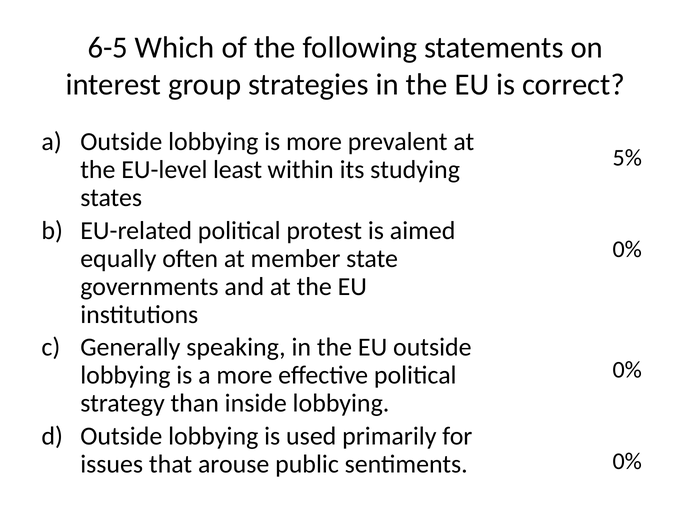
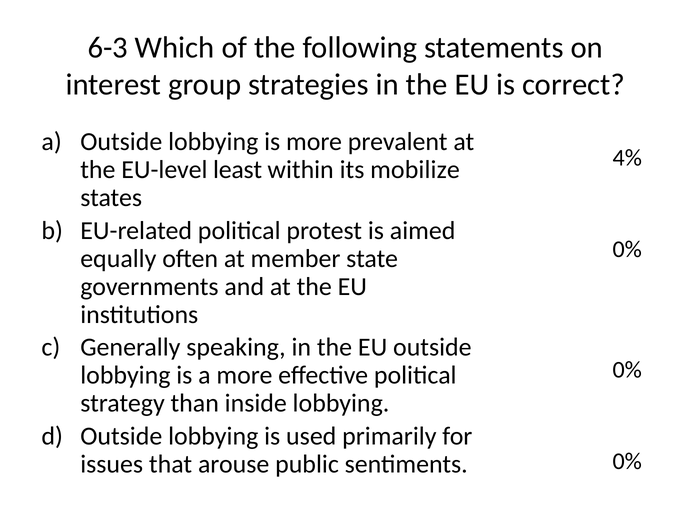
6-5: 6-5 -> 6-3
5%: 5% -> 4%
studying: studying -> mobilize
